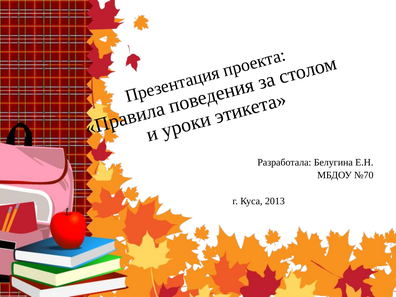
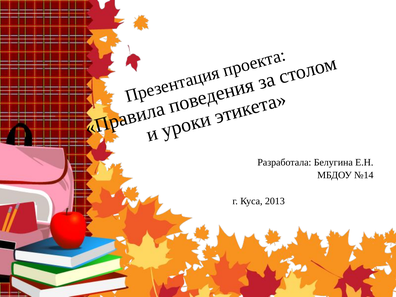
№70: №70 -> №14
